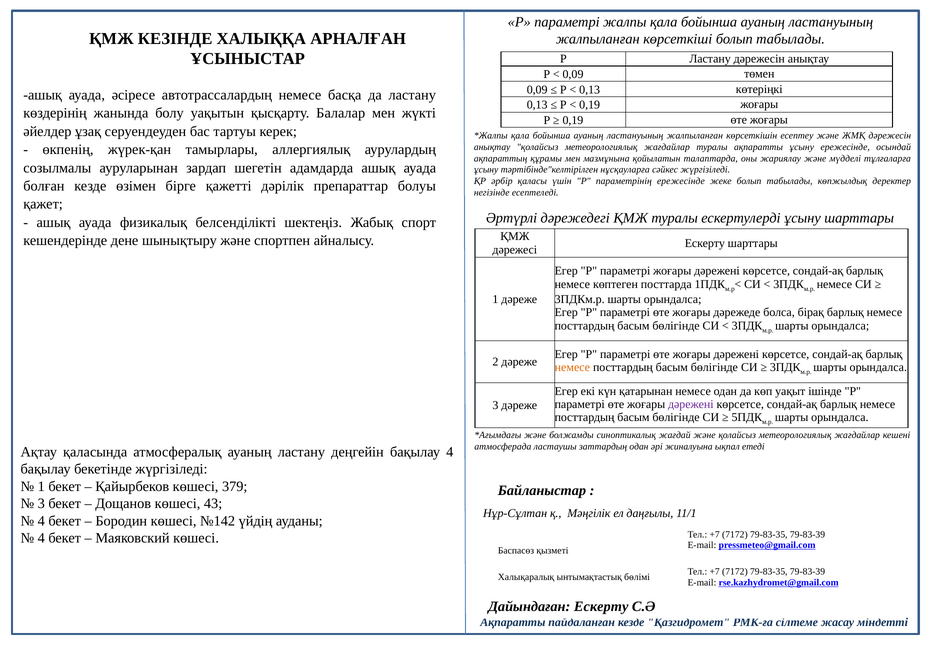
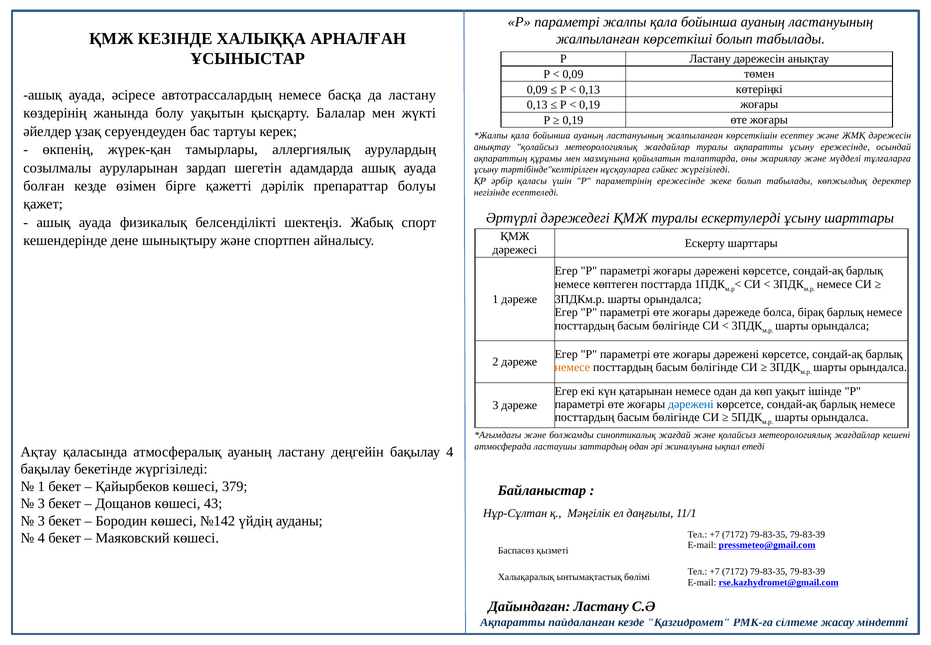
дәрежені at (691, 404) colour: purple -> blue
4 at (41, 520): 4 -> 3
Дайындаған Ескерту: Ескерту -> Ластану
